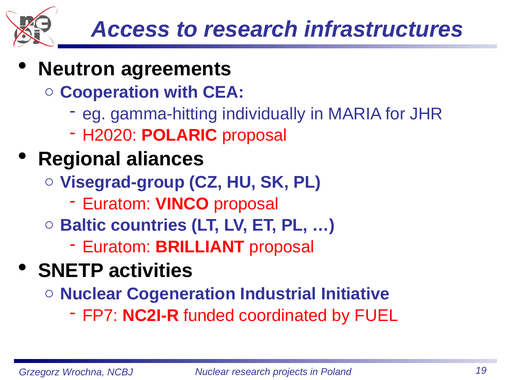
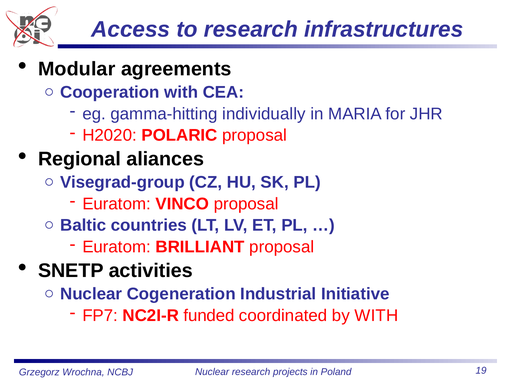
Neutron: Neutron -> Modular
by FUEL: FUEL -> WITH
